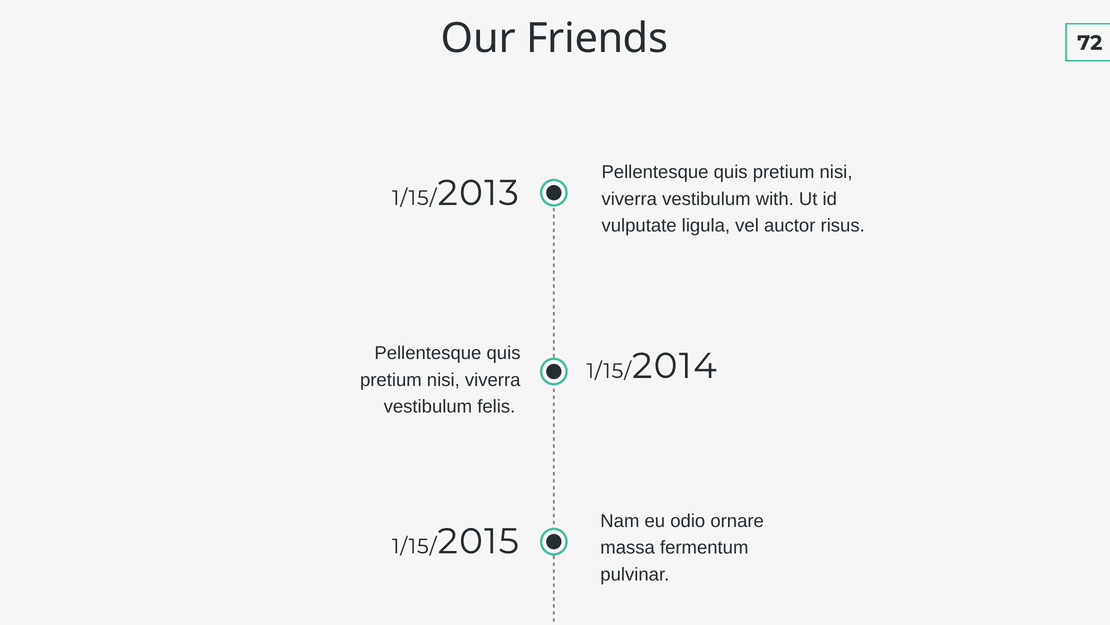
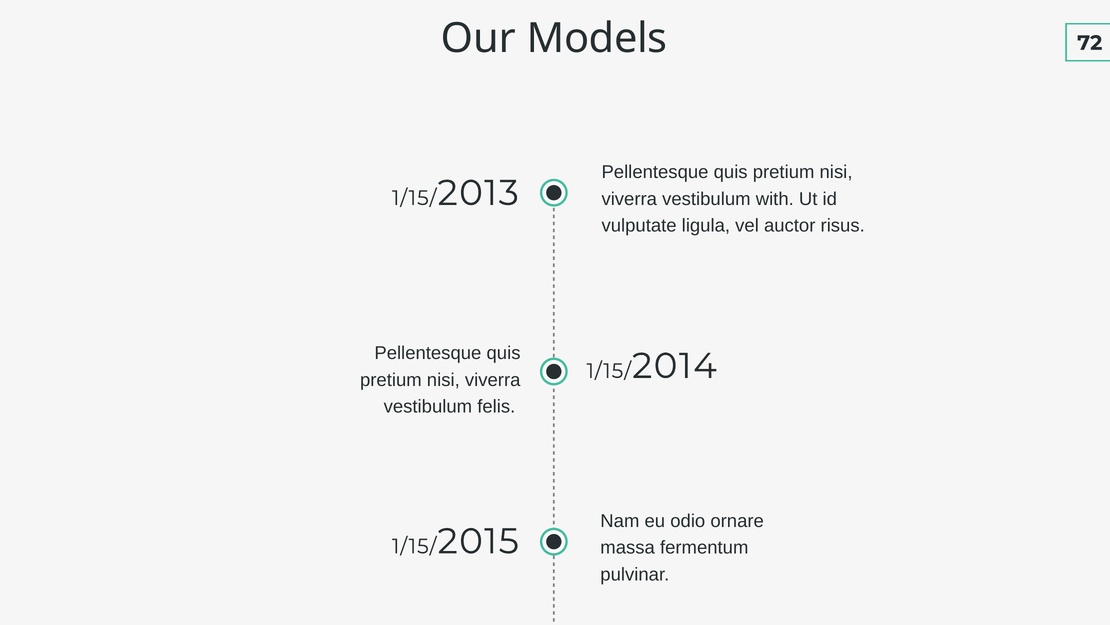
Friends: Friends -> Models
